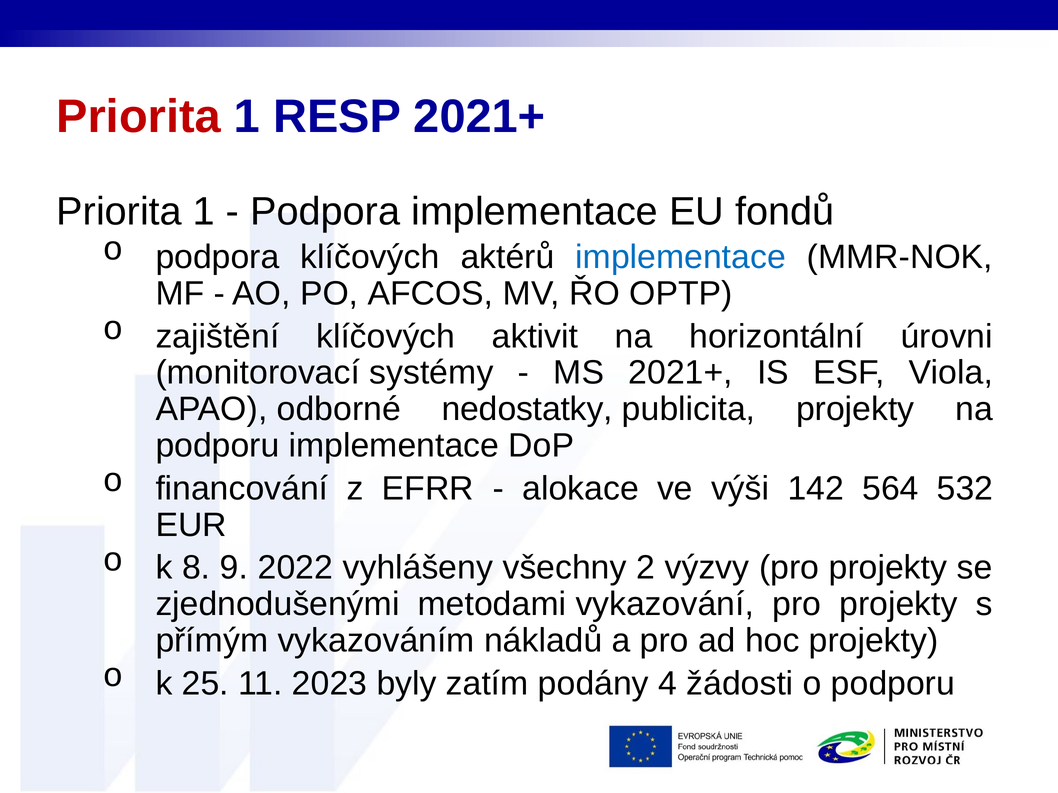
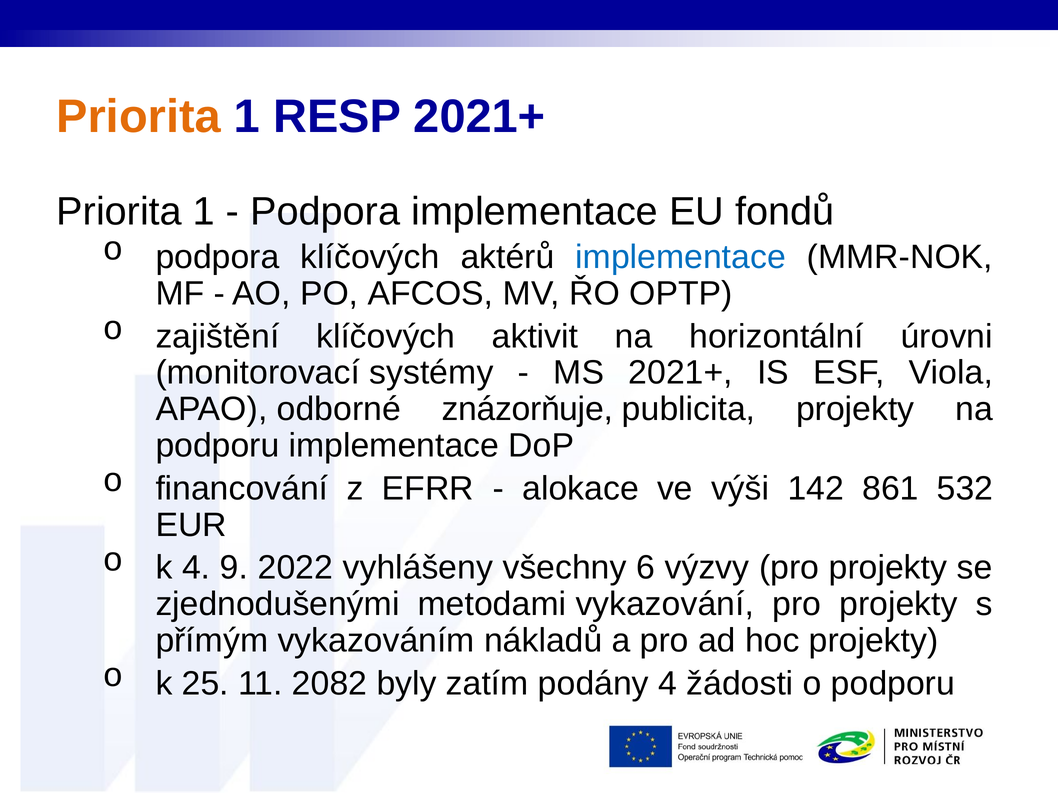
Priorita at (139, 117) colour: red -> orange
nedostatky: nedostatky -> znázorňuje
564: 564 -> 861
k 8: 8 -> 4
2: 2 -> 6
2023: 2023 -> 2082
